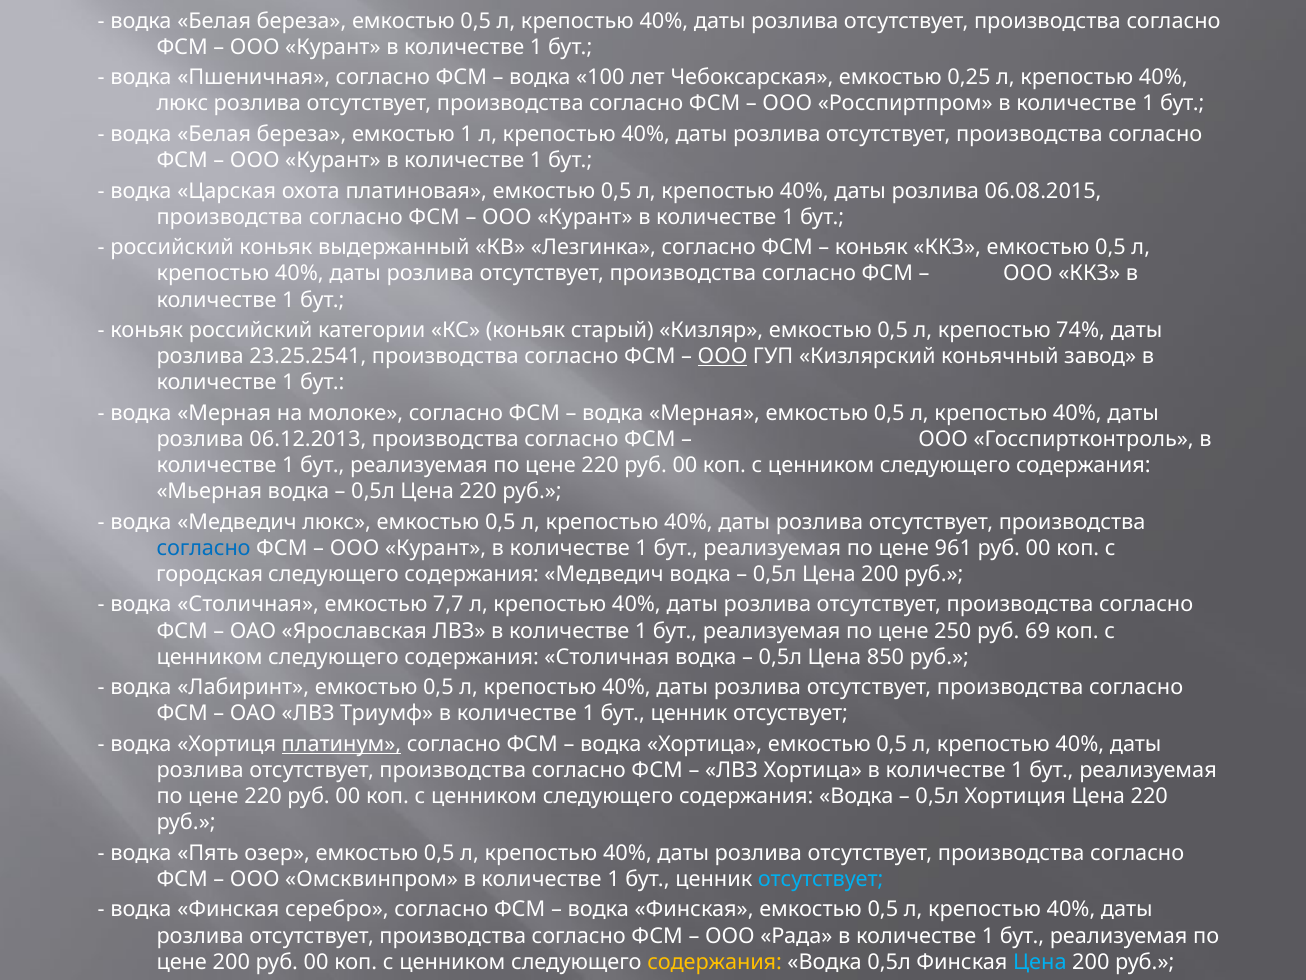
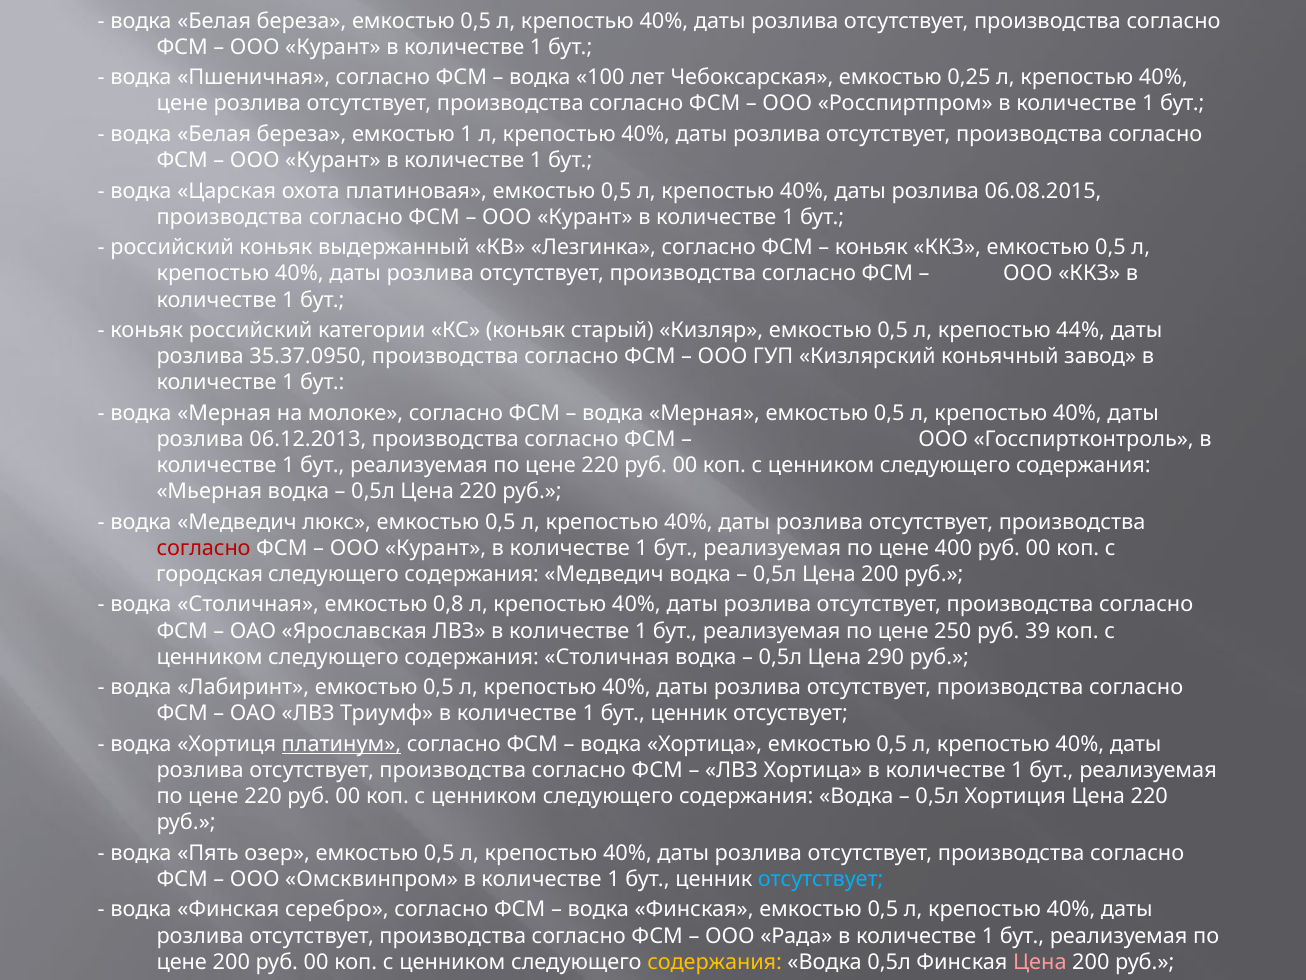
люкс at (182, 104): люкс -> цене
74%: 74% -> 44%
23.25.2541: 23.25.2541 -> 35.37.0950
ООО at (723, 356) underline: present -> none
согласно at (204, 548) colour: blue -> red
961: 961 -> 400
7,7: 7,7 -> 0,8
69: 69 -> 39
850: 850 -> 290
Цена at (1040, 962) colour: light blue -> pink
